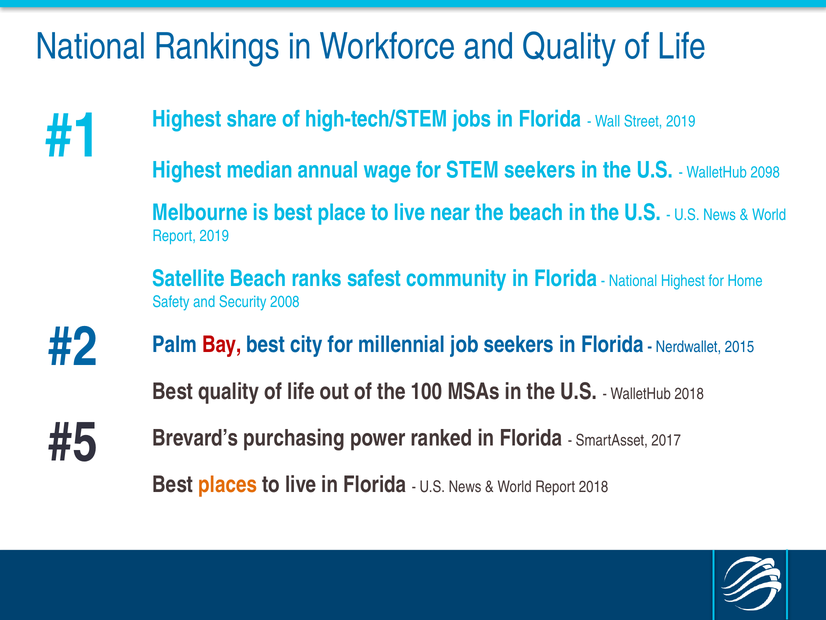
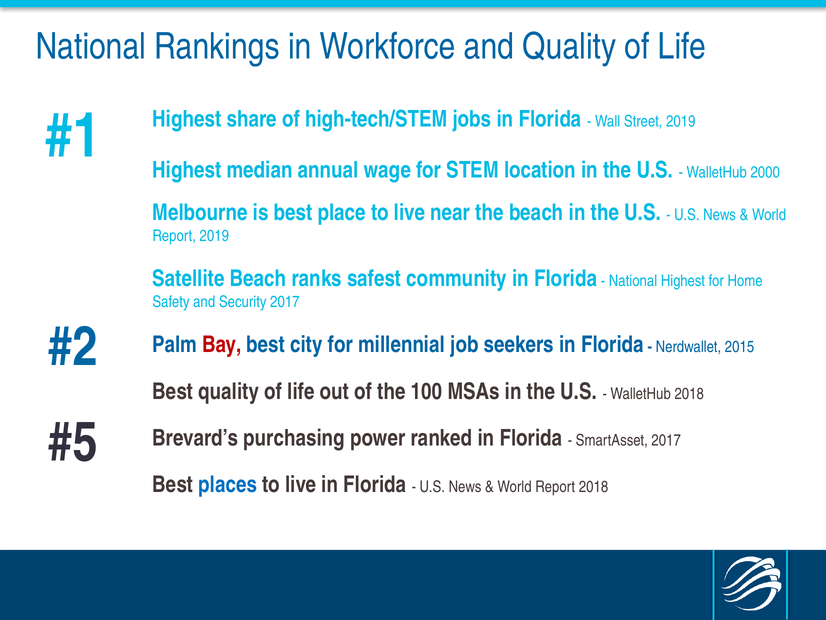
STEM seekers: seekers -> location
2098: 2098 -> 2000
Security 2008: 2008 -> 2017
places colour: orange -> blue
